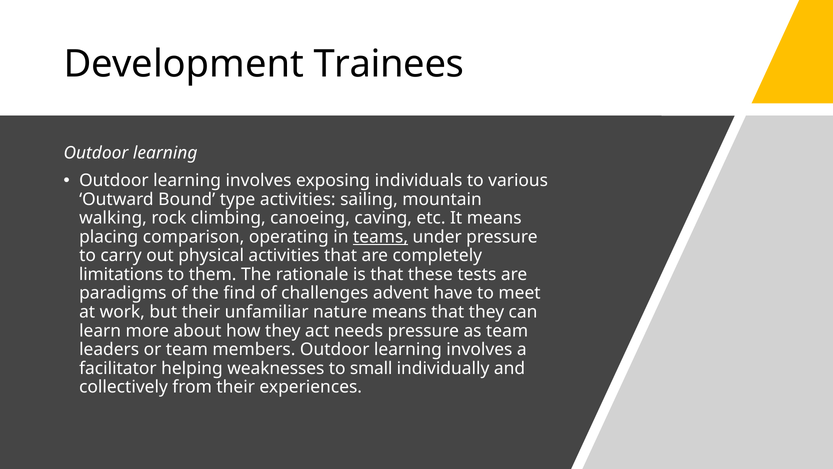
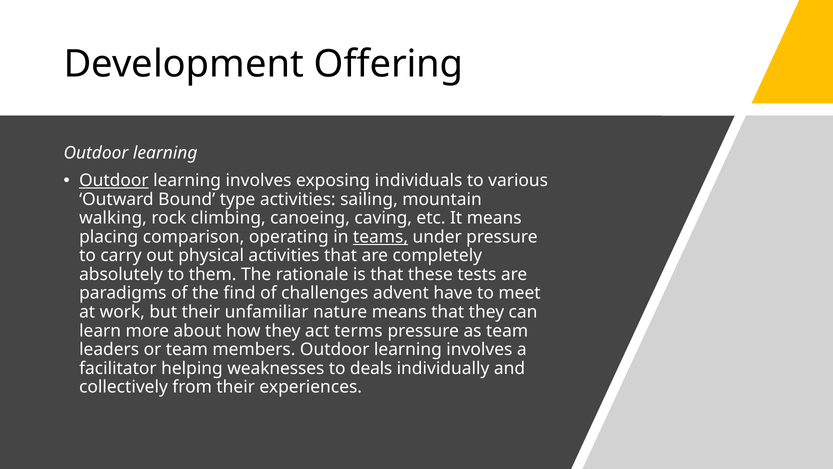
Trainees: Trainees -> Offering
Outdoor at (114, 180) underline: none -> present
limitations: limitations -> absolutely
needs: needs -> terms
small: small -> deals
